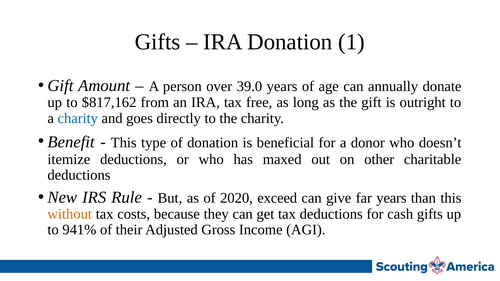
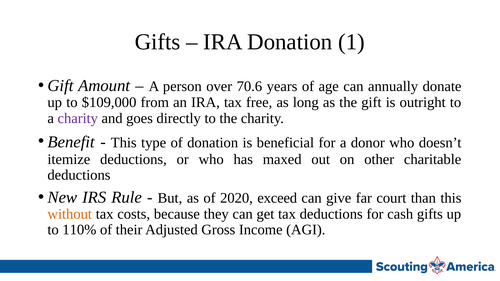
39.0: 39.0 -> 70.6
$817,162: $817,162 -> $109,000
charity at (78, 118) colour: blue -> purple
far years: years -> court
941%: 941% -> 110%
